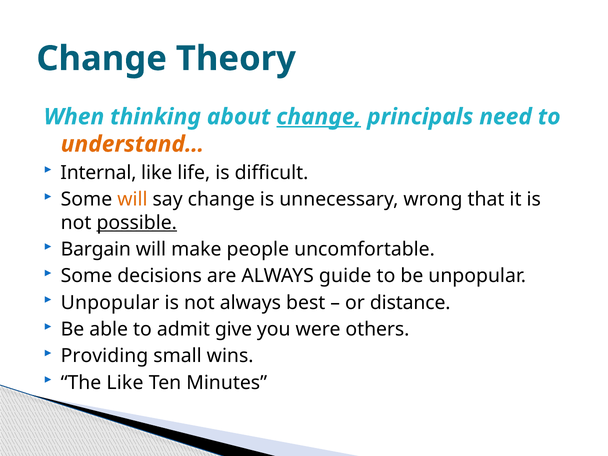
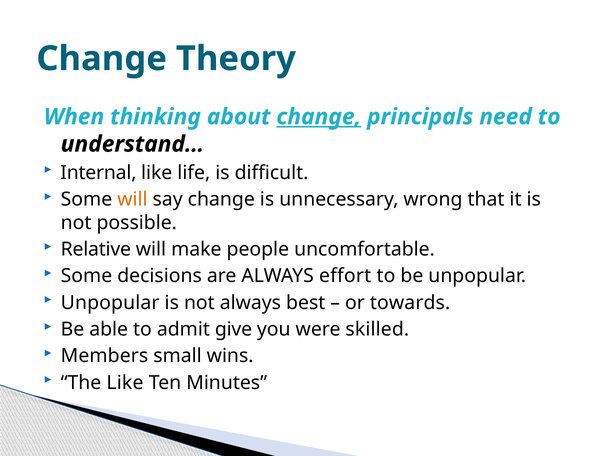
understand… colour: orange -> black
possible underline: present -> none
Bargain: Bargain -> Relative
guide: guide -> effort
distance: distance -> towards
others: others -> skilled
Providing: Providing -> Members
